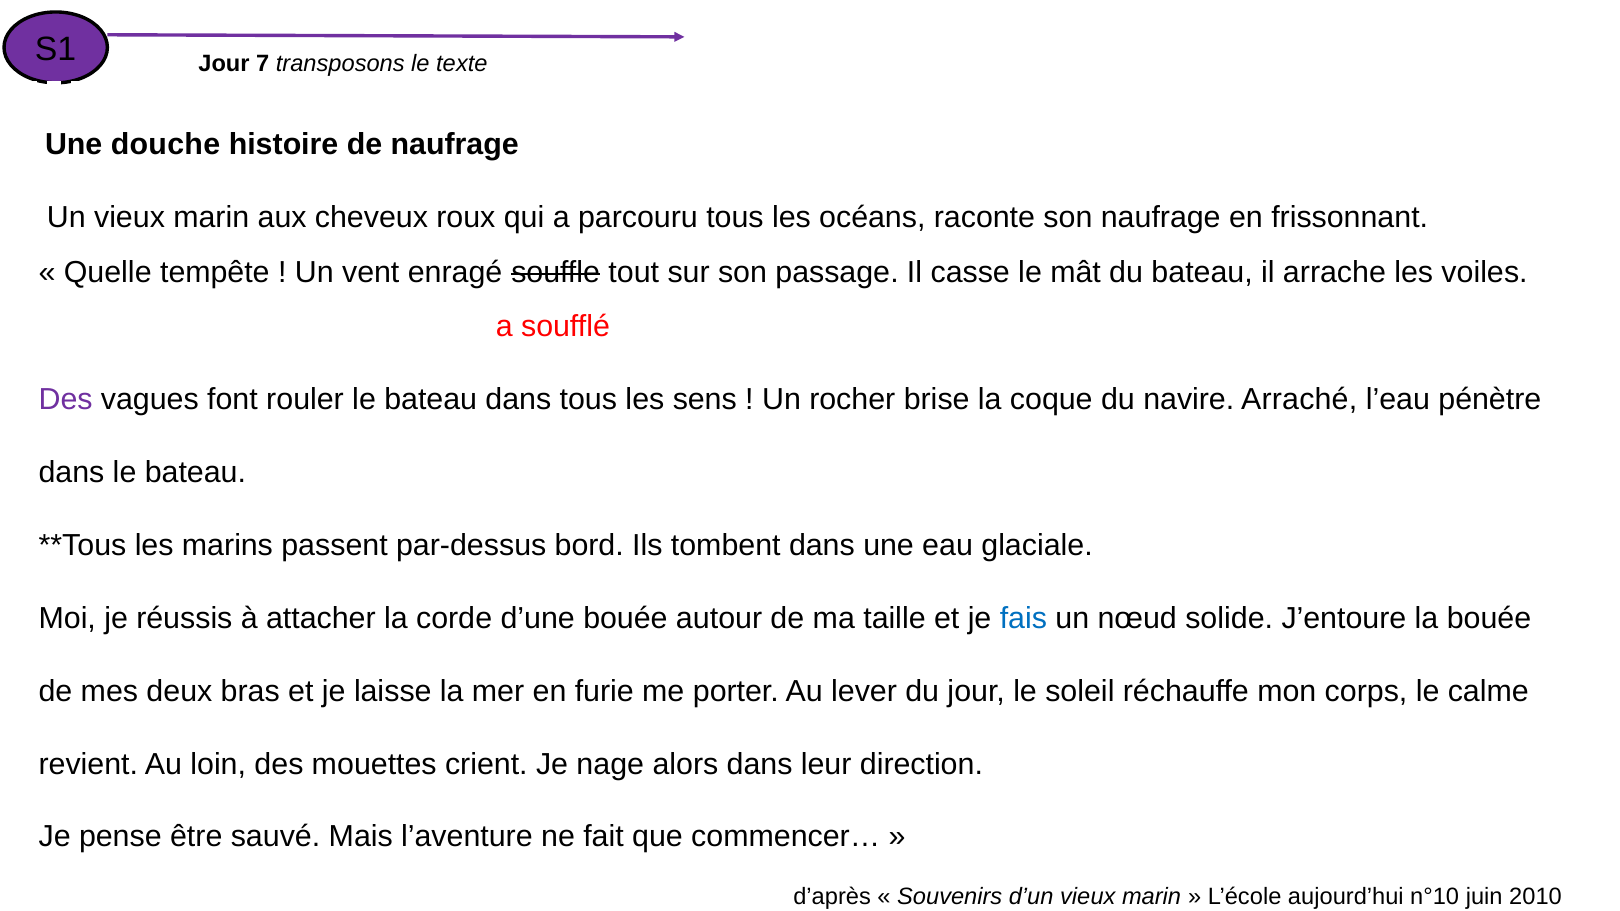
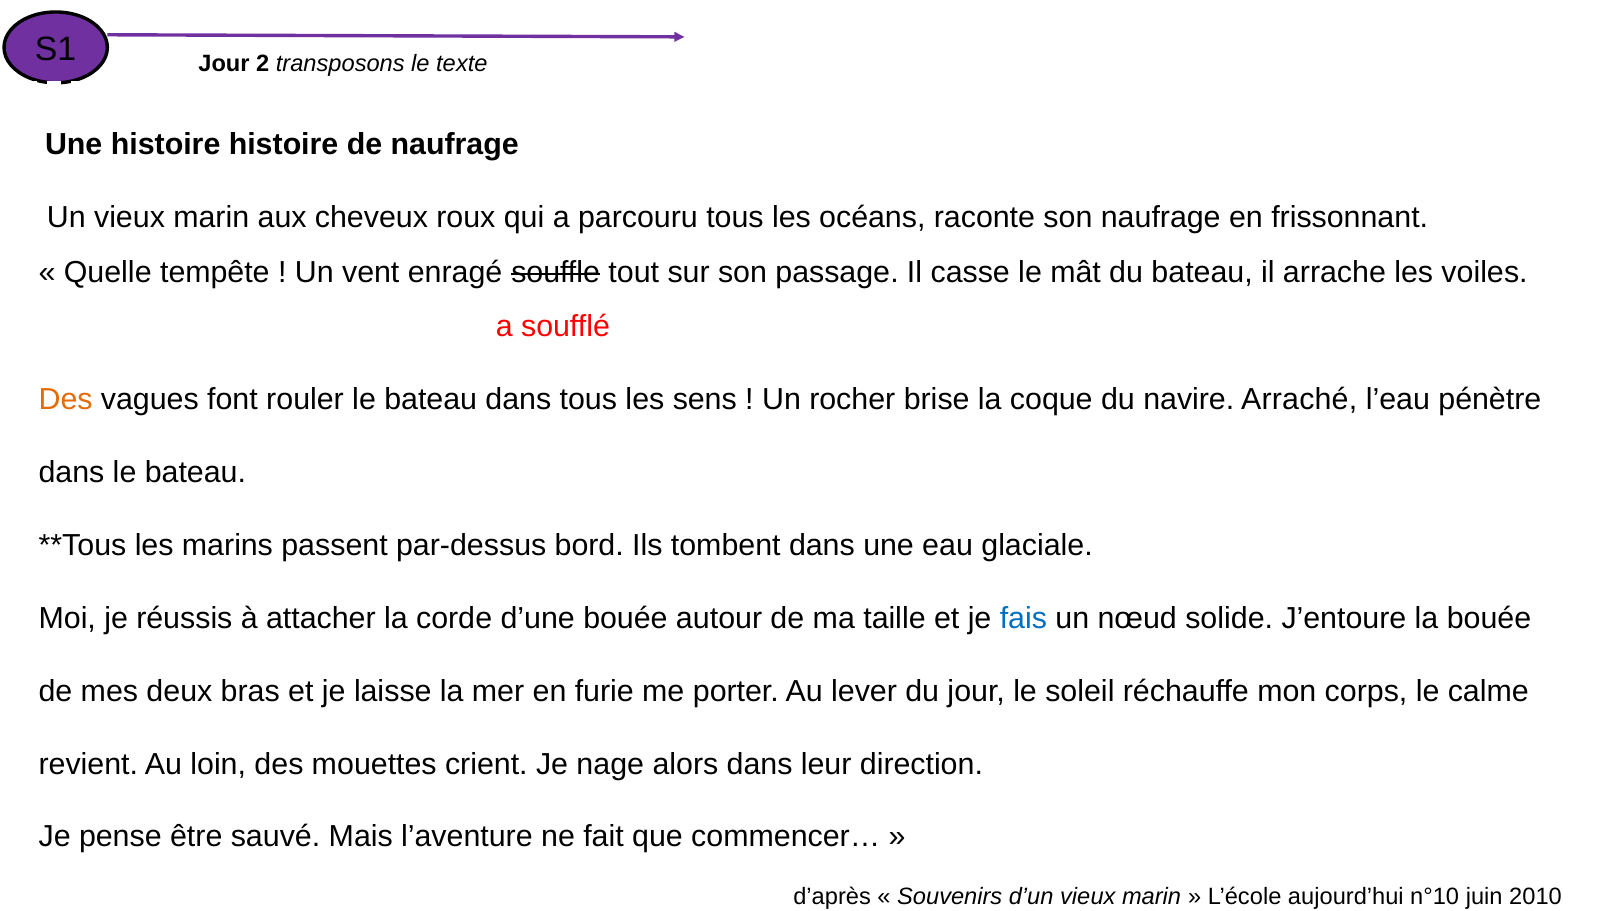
7: 7 -> 2
Une douche: douche -> histoire
Des at (66, 400) colour: purple -> orange
